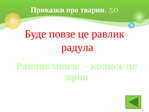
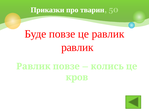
радула at (77, 47): радула -> равлик
